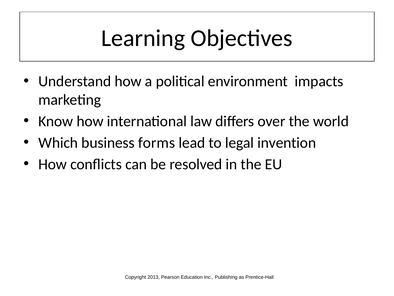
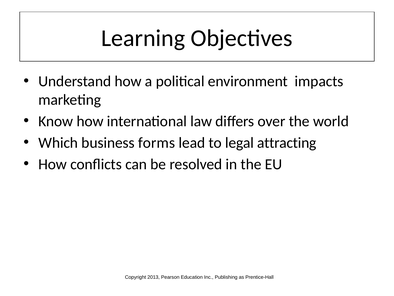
invention: invention -> attracting
